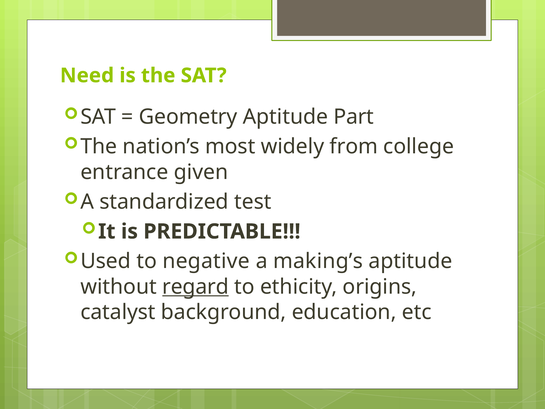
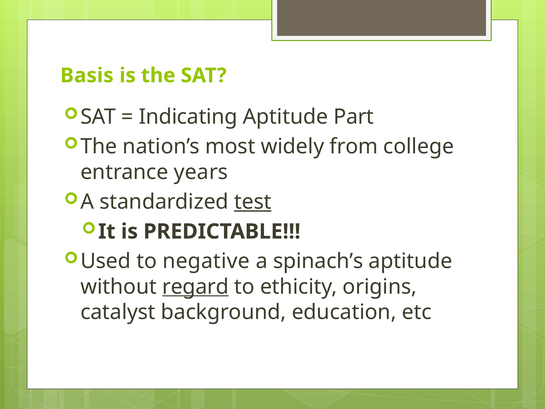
Need: Need -> Basis
Geometry: Geometry -> Indicating
given: given -> years
test underline: none -> present
making’s: making’s -> spinach’s
